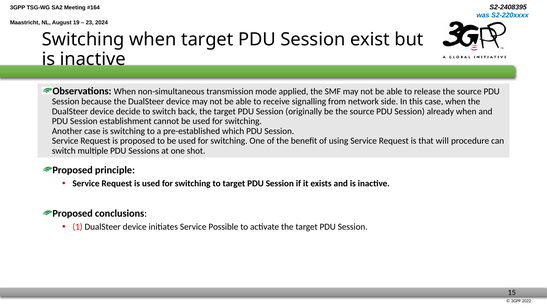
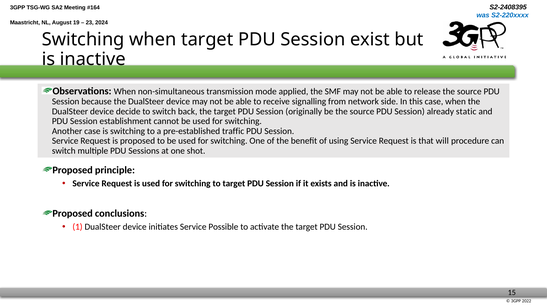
already when: when -> static
which: which -> traffic
